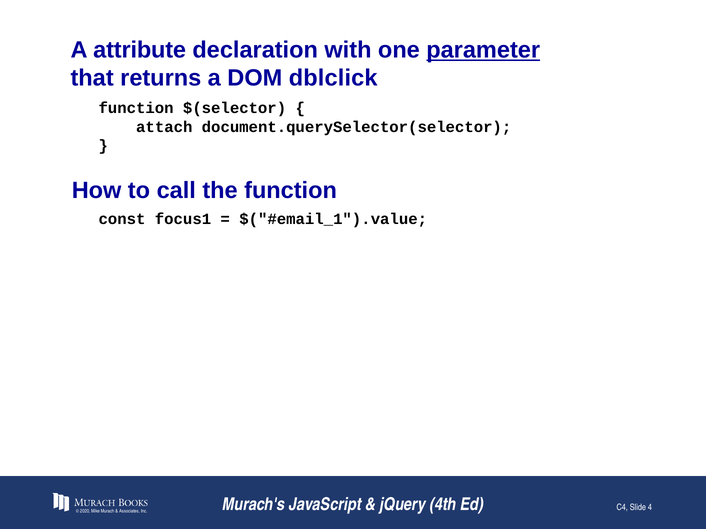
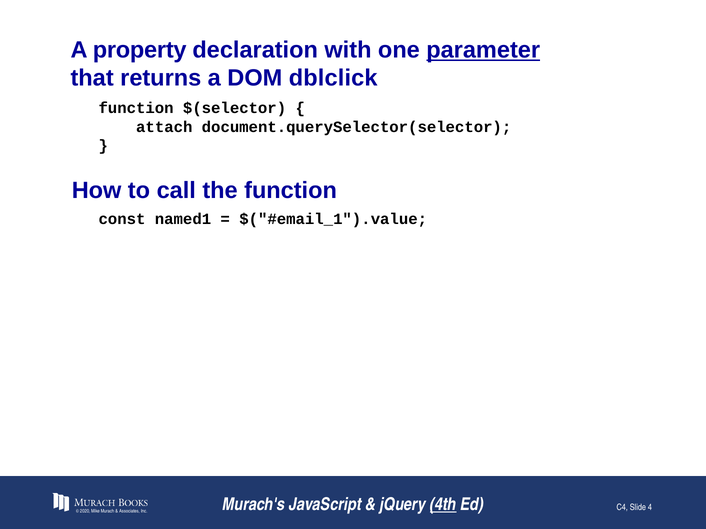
attribute: attribute -> property
focus1: focus1 -> named1
4th underline: none -> present
